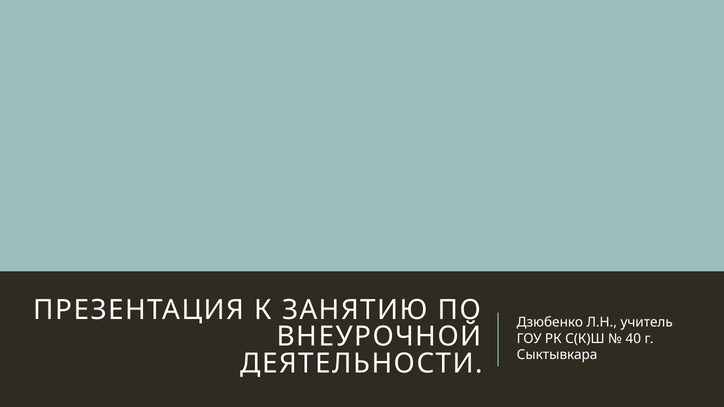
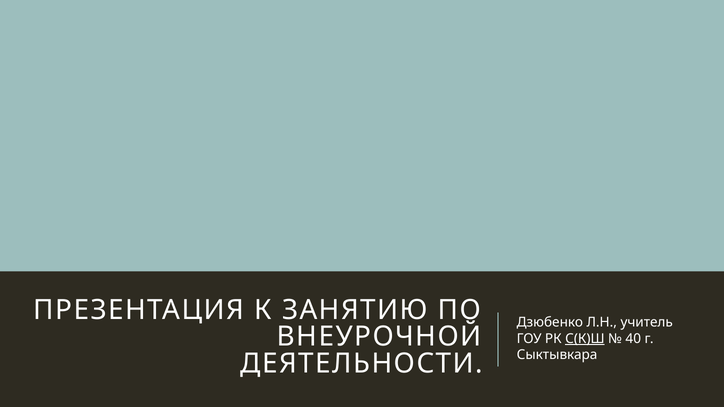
С(К)Ш underline: none -> present
